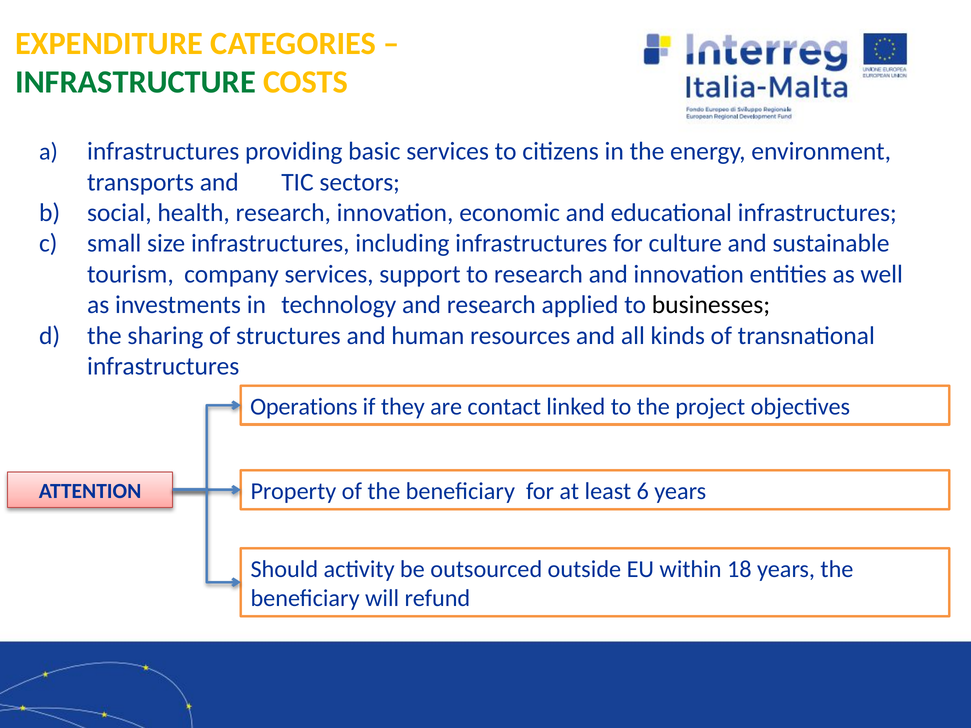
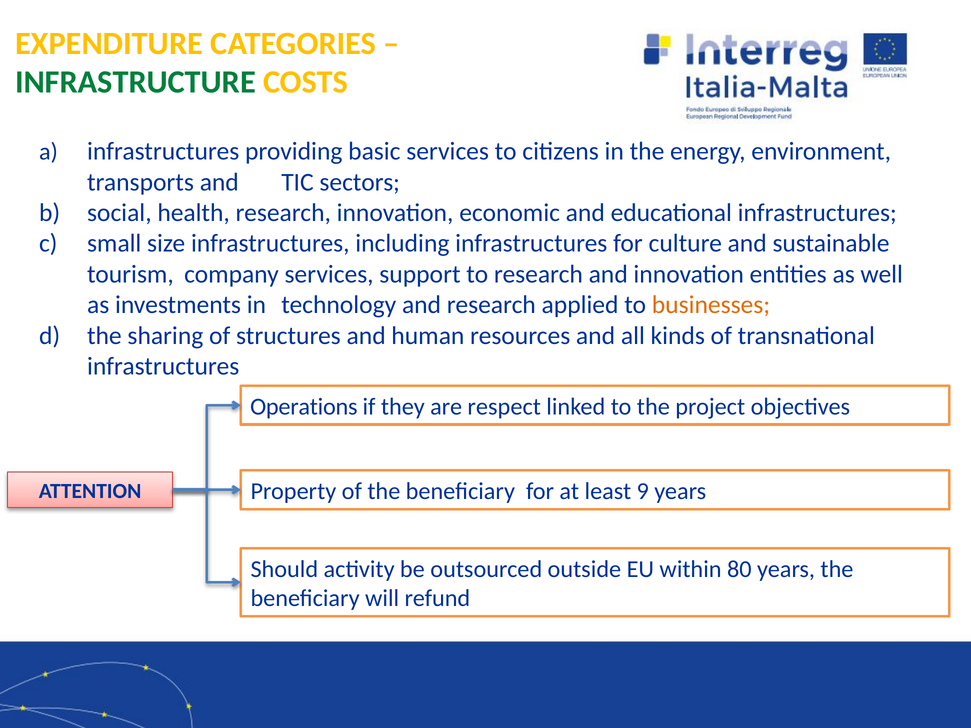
businesses colour: black -> orange
contact: contact -> respect
6: 6 -> 9
18: 18 -> 80
